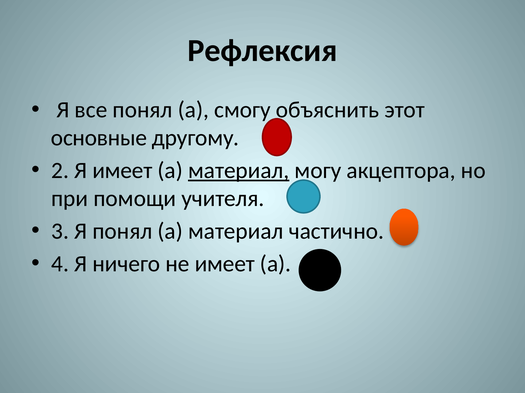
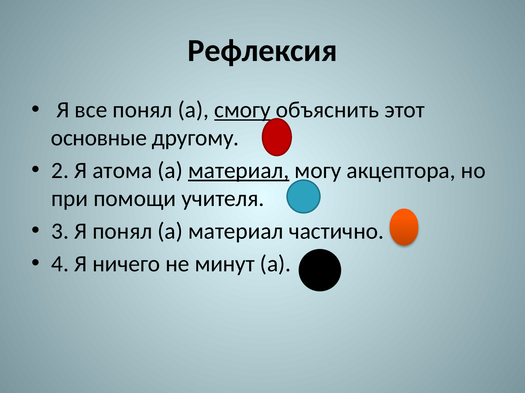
смогу underline: none -> present
Я имеет: имеет -> атома
не имеет: имеет -> минут
